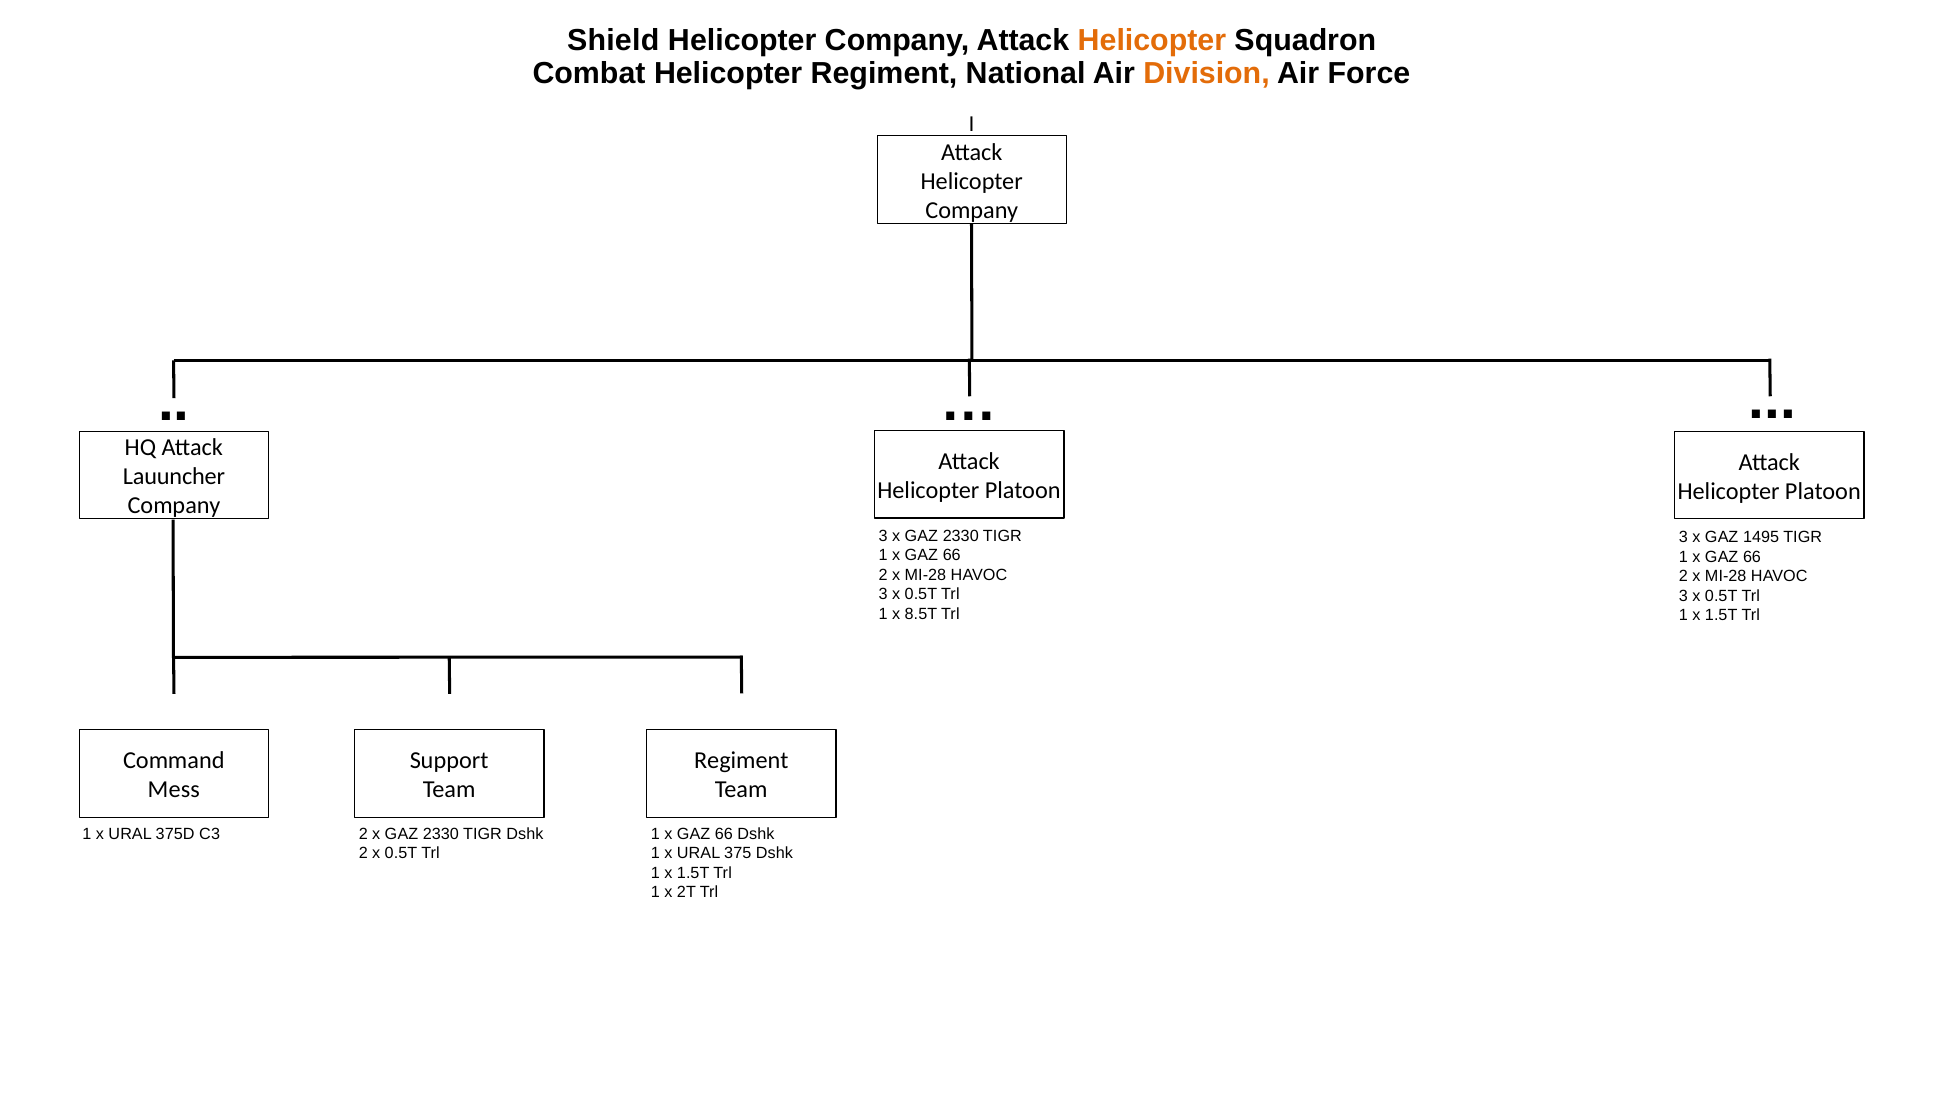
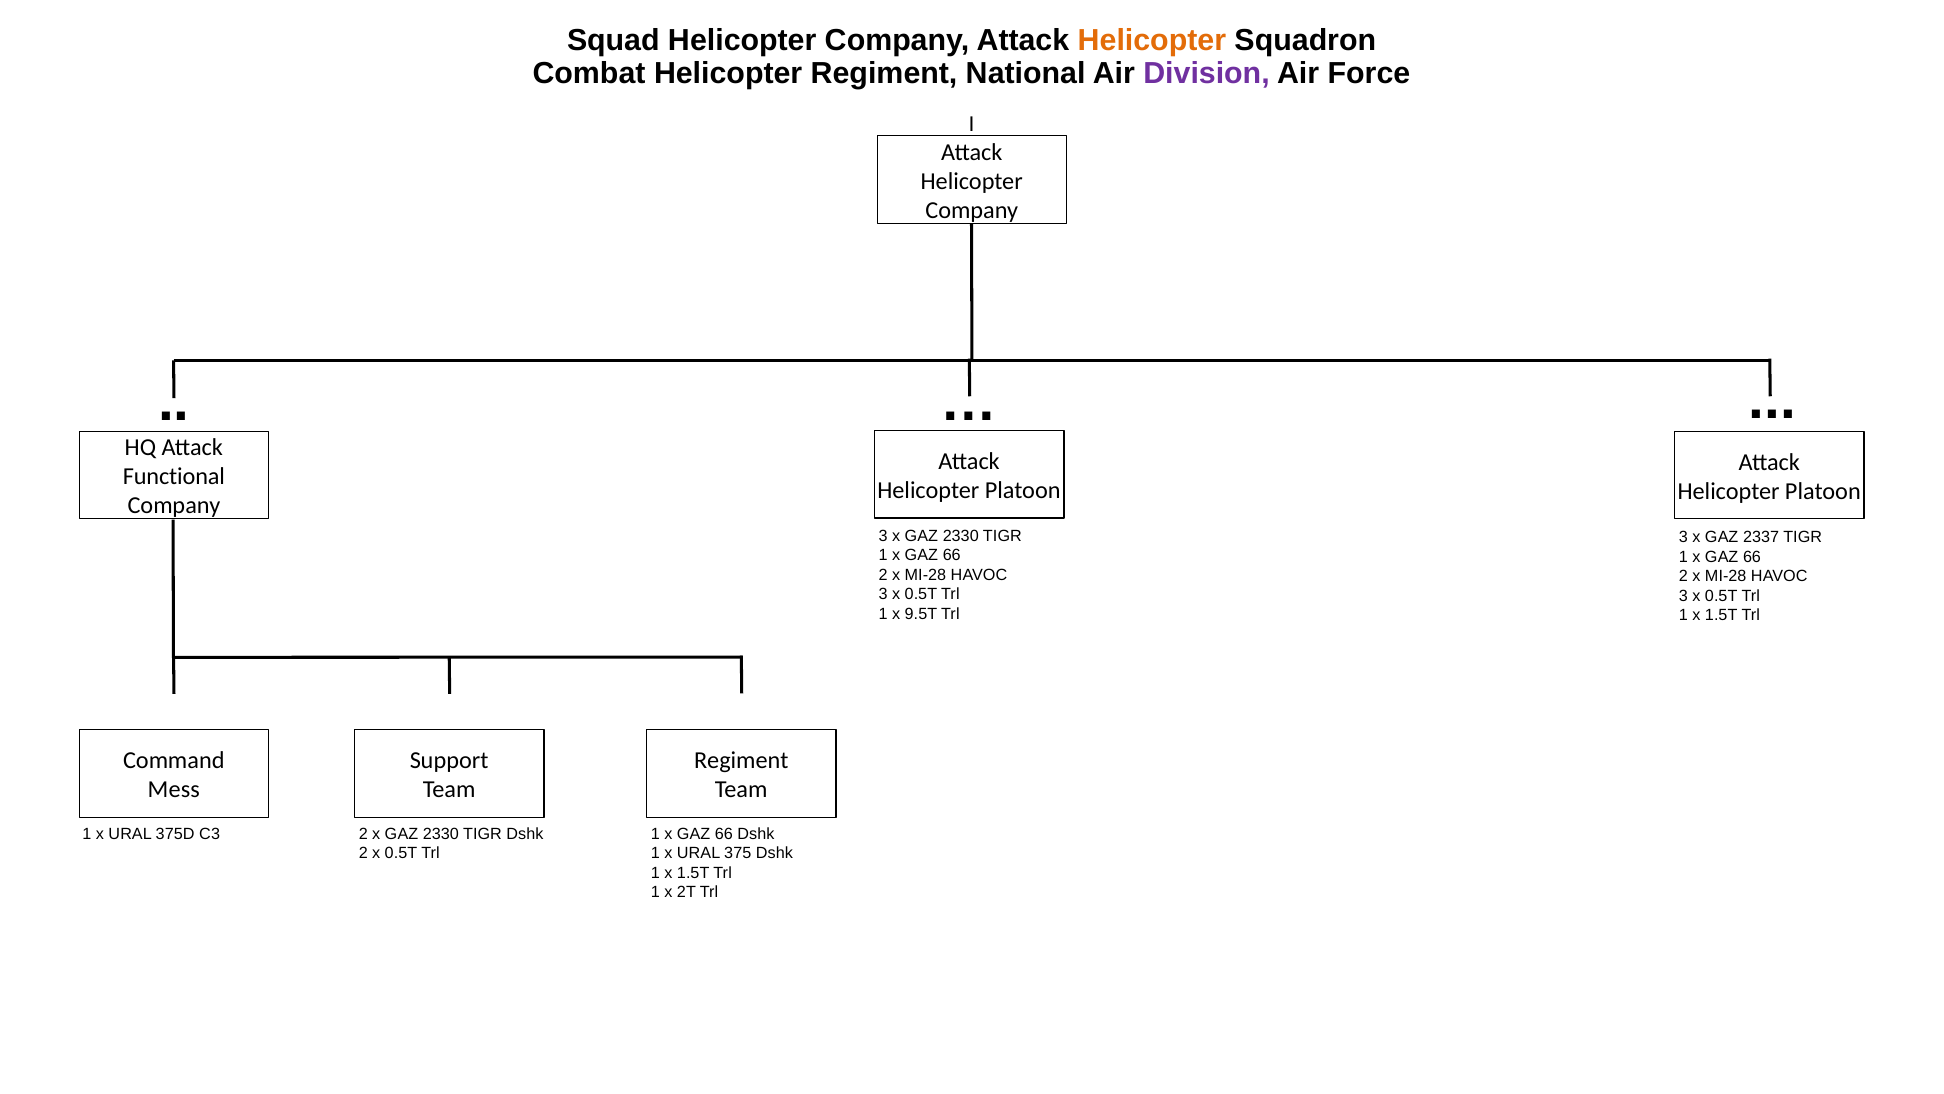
Shield: Shield -> Squad
Division colour: orange -> purple
Lauuncher: Lauuncher -> Functional
1495: 1495 -> 2337
8.5T: 8.5T -> 9.5T
